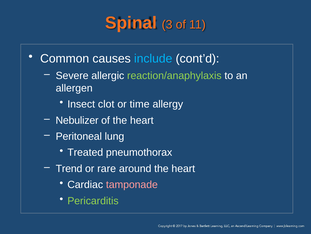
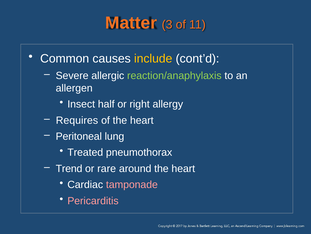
Spinal: Spinal -> Matter
include colour: light blue -> yellow
clot: clot -> half
time: time -> right
Nebulizer: Nebulizer -> Requires
Pericarditis colour: light green -> pink
